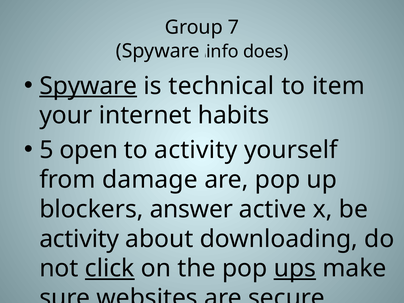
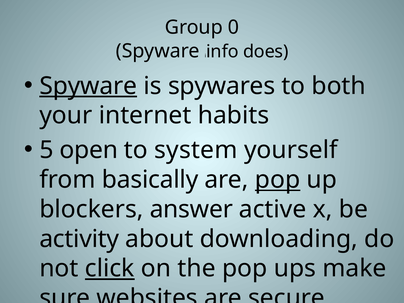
7: 7 -> 0
technical: technical -> spywares
item: item -> both
to activity: activity -> system
damage: damage -> basically
pop at (278, 180) underline: none -> present
ups underline: present -> none
